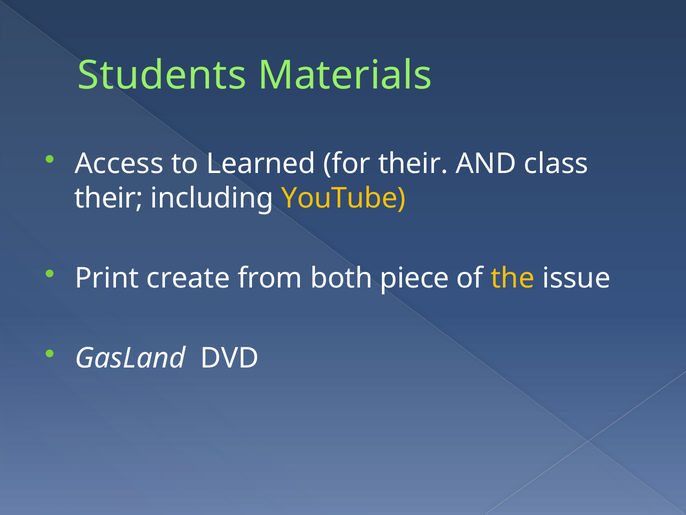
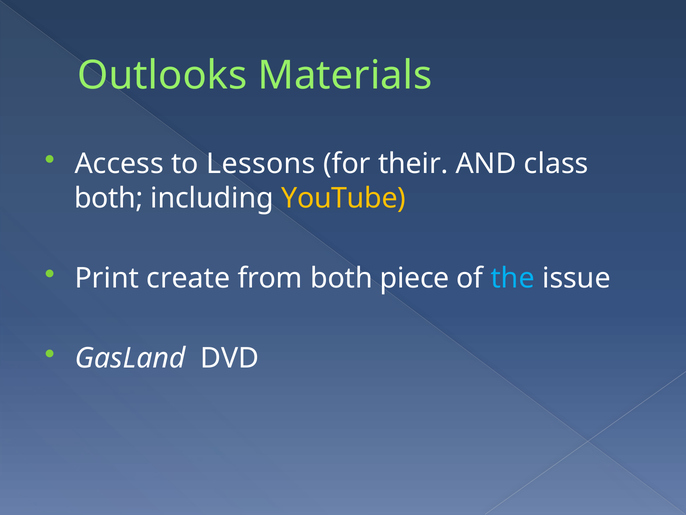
Students: Students -> Outlooks
Learned: Learned -> Lessons
their at (109, 198): their -> both
the colour: yellow -> light blue
